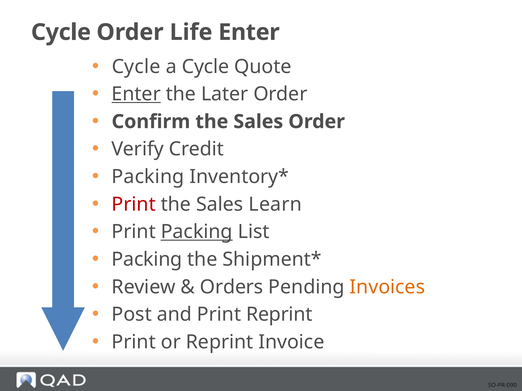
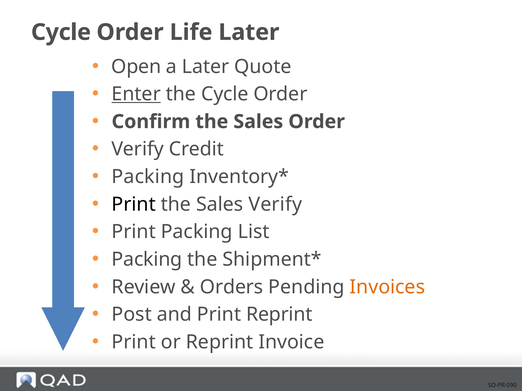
Life Enter: Enter -> Later
Cycle at (136, 67): Cycle -> Open
a Cycle: Cycle -> Later
the Later: Later -> Cycle
Print at (134, 205) colour: red -> black
Sales Learn: Learn -> Verify
Packing at (197, 232) underline: present -> none
